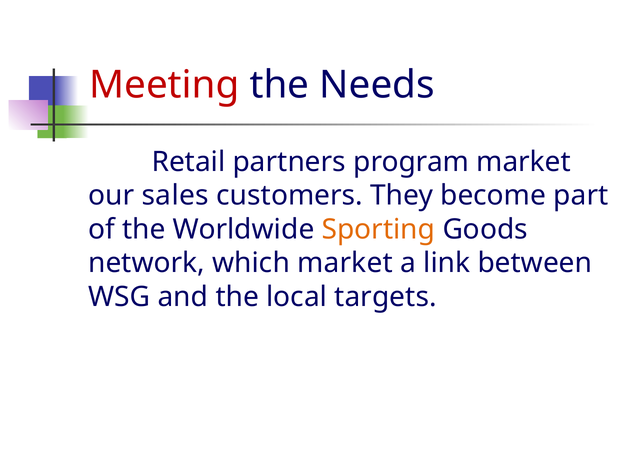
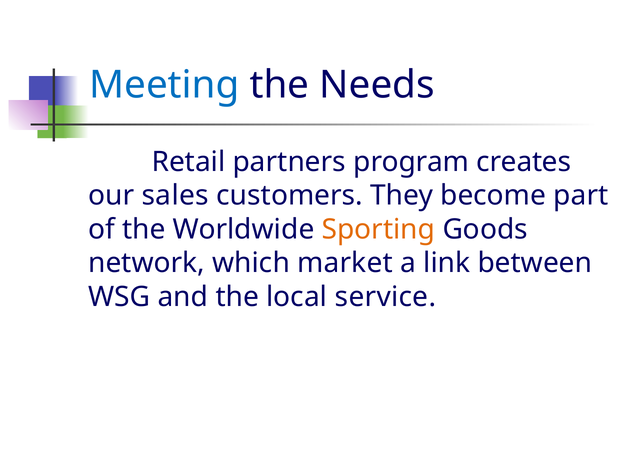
Meeting colour: red -> blue
program market: market -> creates
targets: targets -> service
